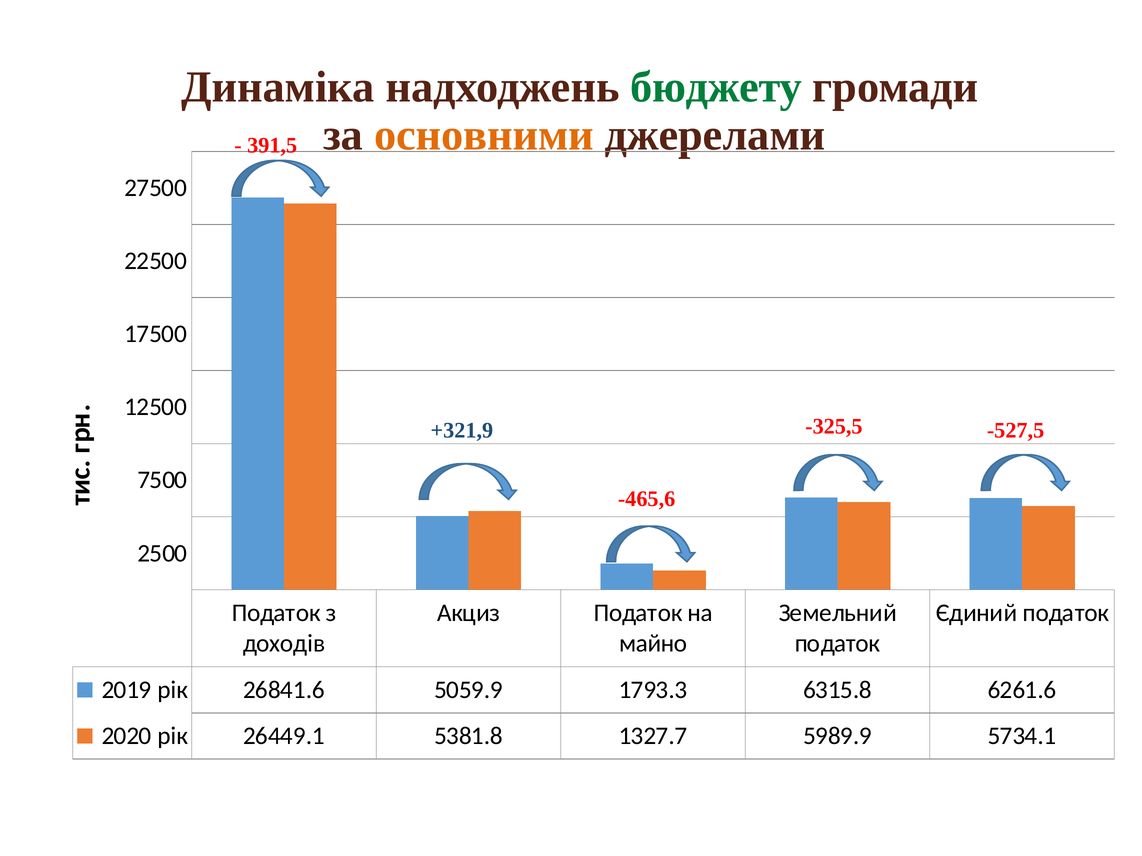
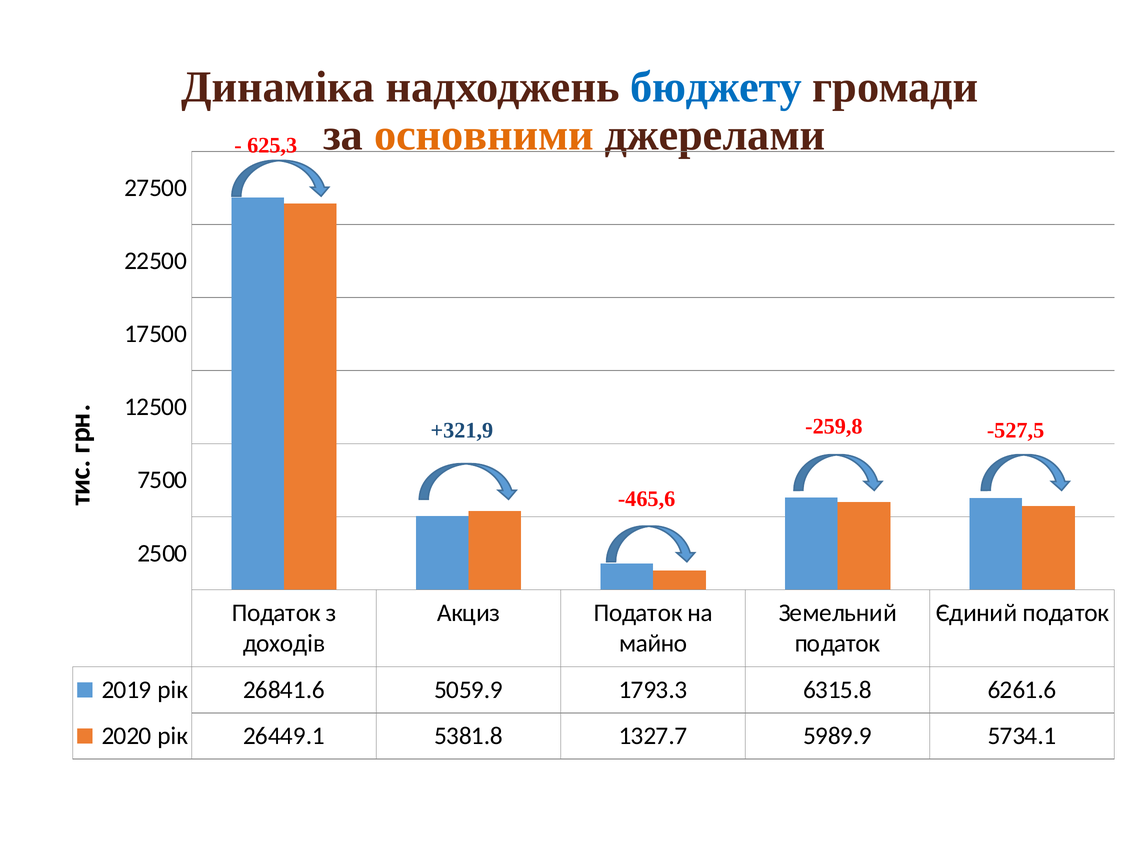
бюджету colour: green -> blue
391,5: 391,5 -> 625,3
-325,5: -325,5 -> -259,8
